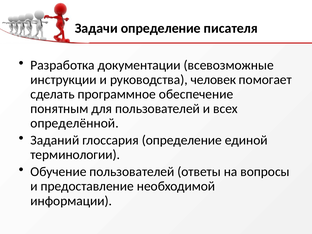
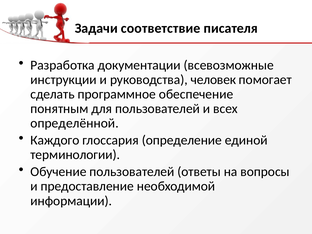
Задачи определение: определение -> соответствие
Заданий: Заданий -> Каждого
